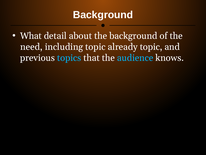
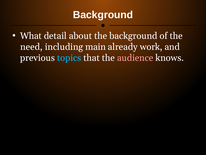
including topic: topic -> main
already topic: topic -> work
audience colour: light blue -> pink
